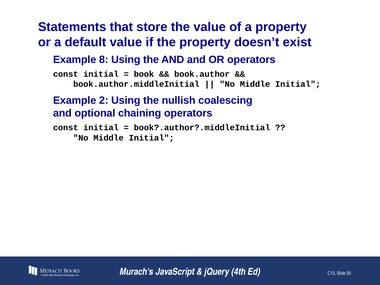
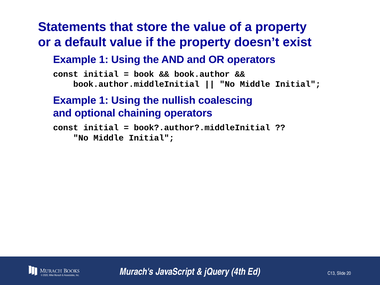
8 at (104, 60): 8 -> 1
2 at (104, 101): 2 -> 1
